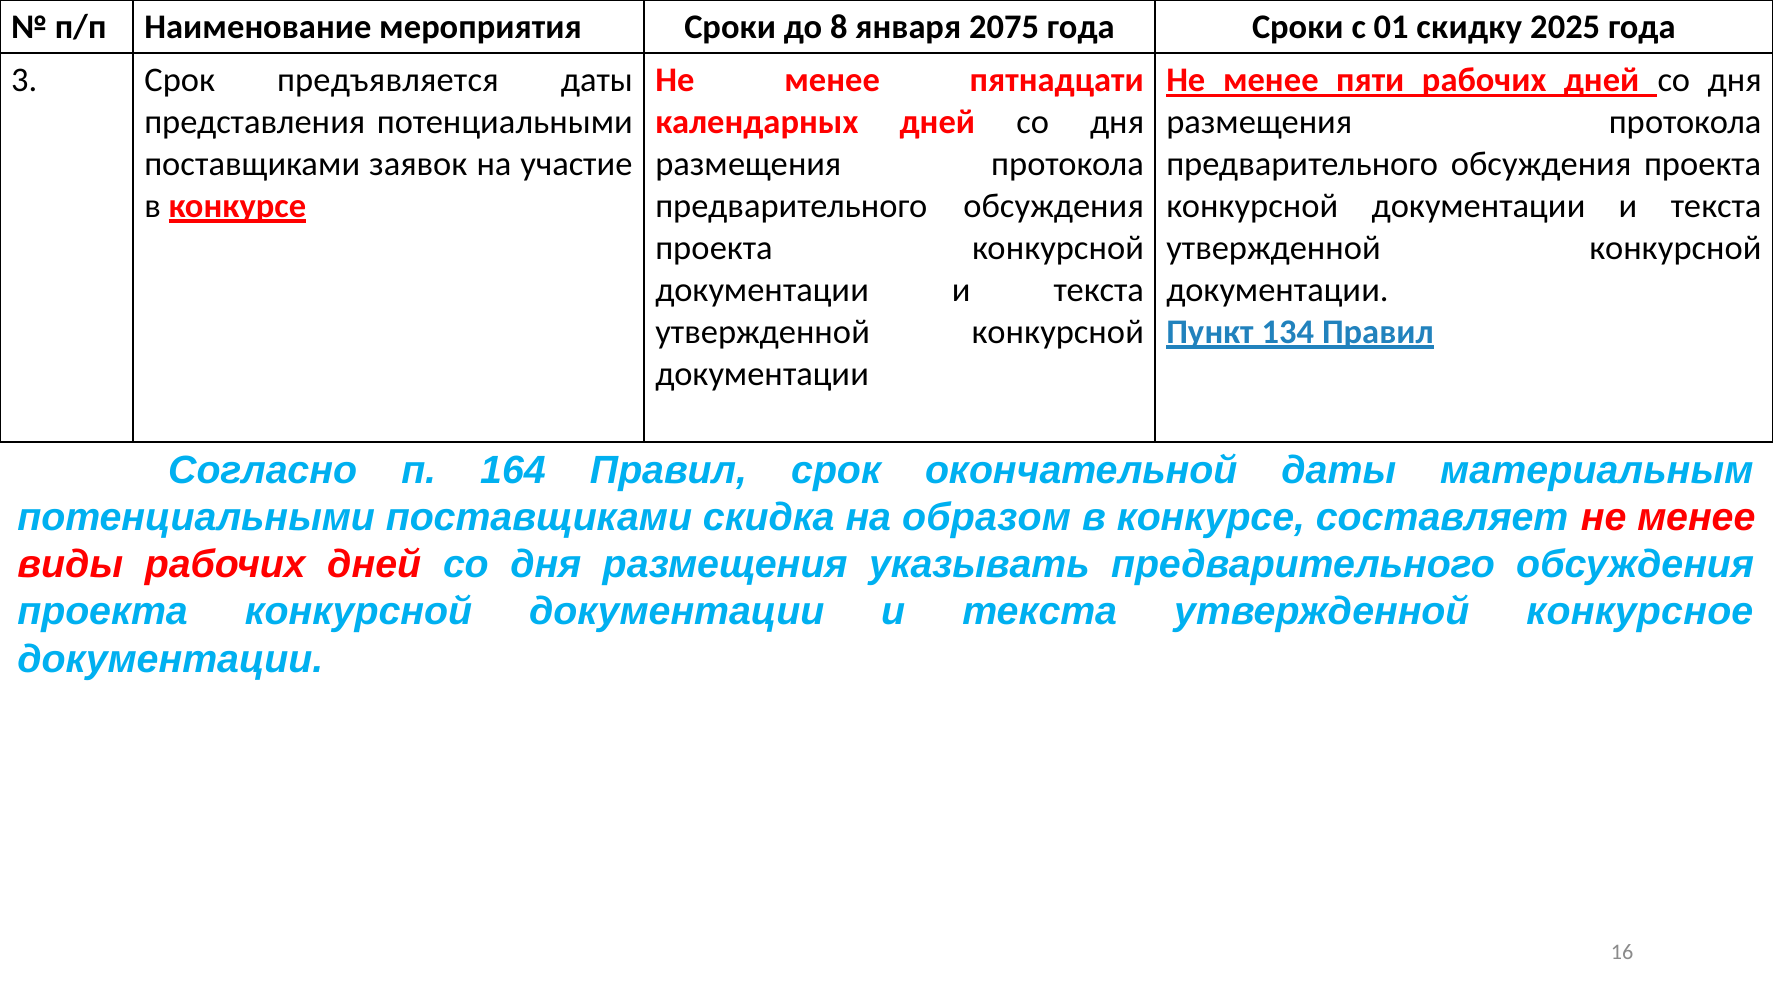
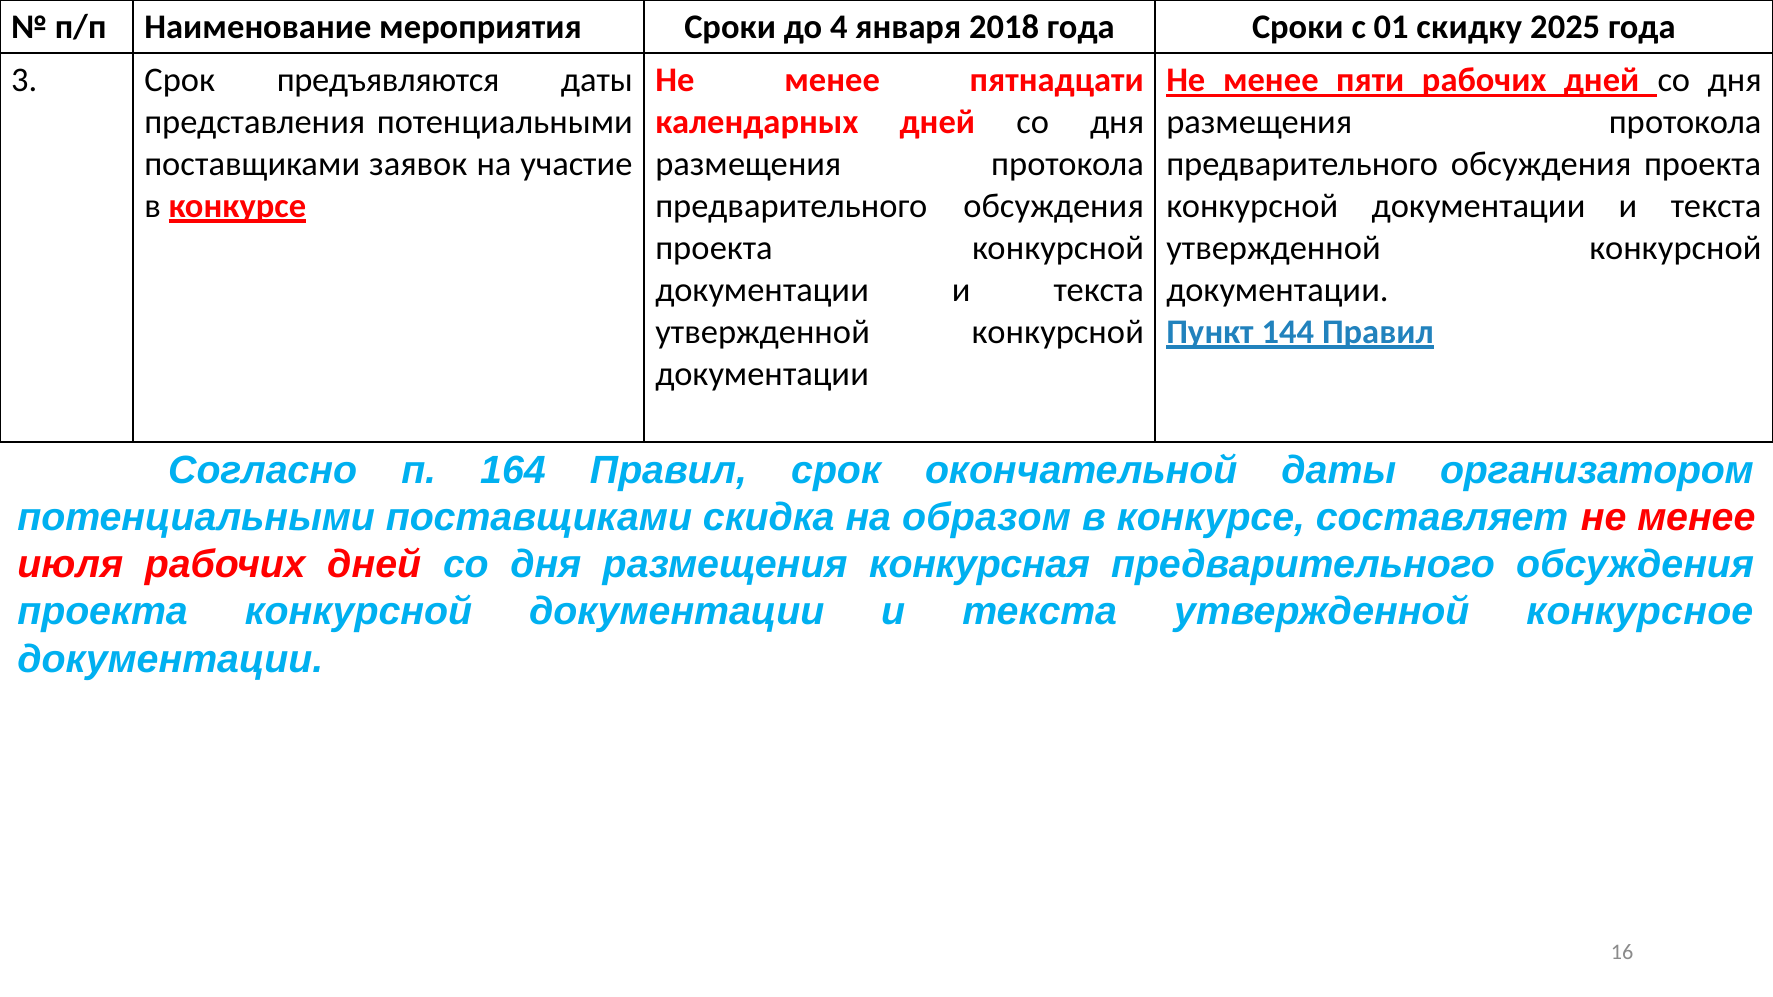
8: 8 -> 4
2075: 2075 -> 2018
предъявляется: предъявляется -> предъявляются
134: 134 -> 144
материальным: материальным -> организатором
виды: виды -> июля
указывать: указывать -> конкурсная
